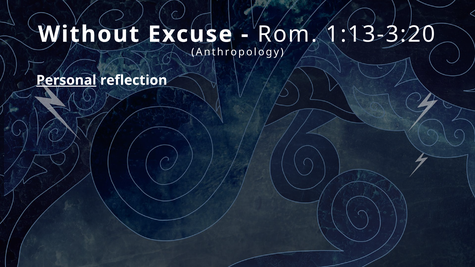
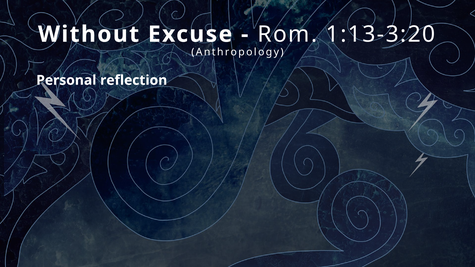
Personal underline: present -> none
